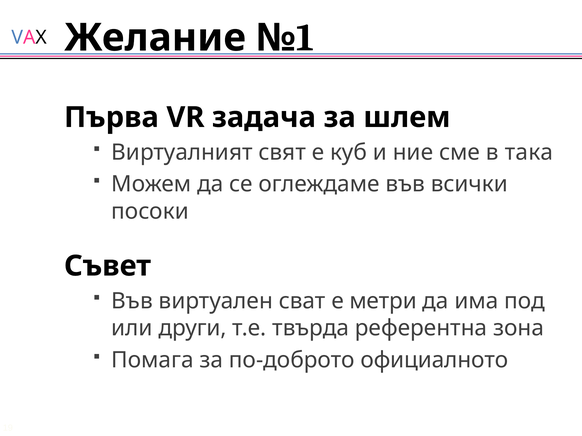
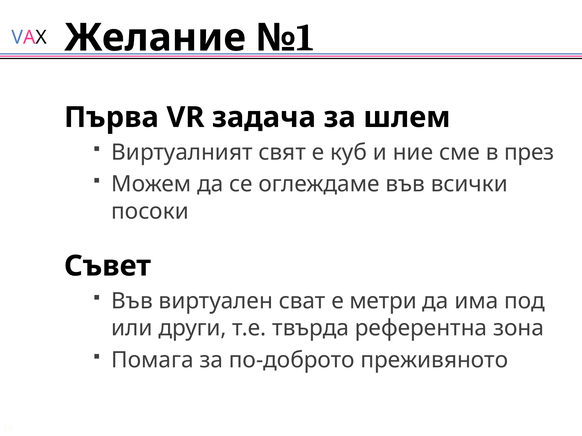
така: така -> през
официалното: официалното -> преживяното
